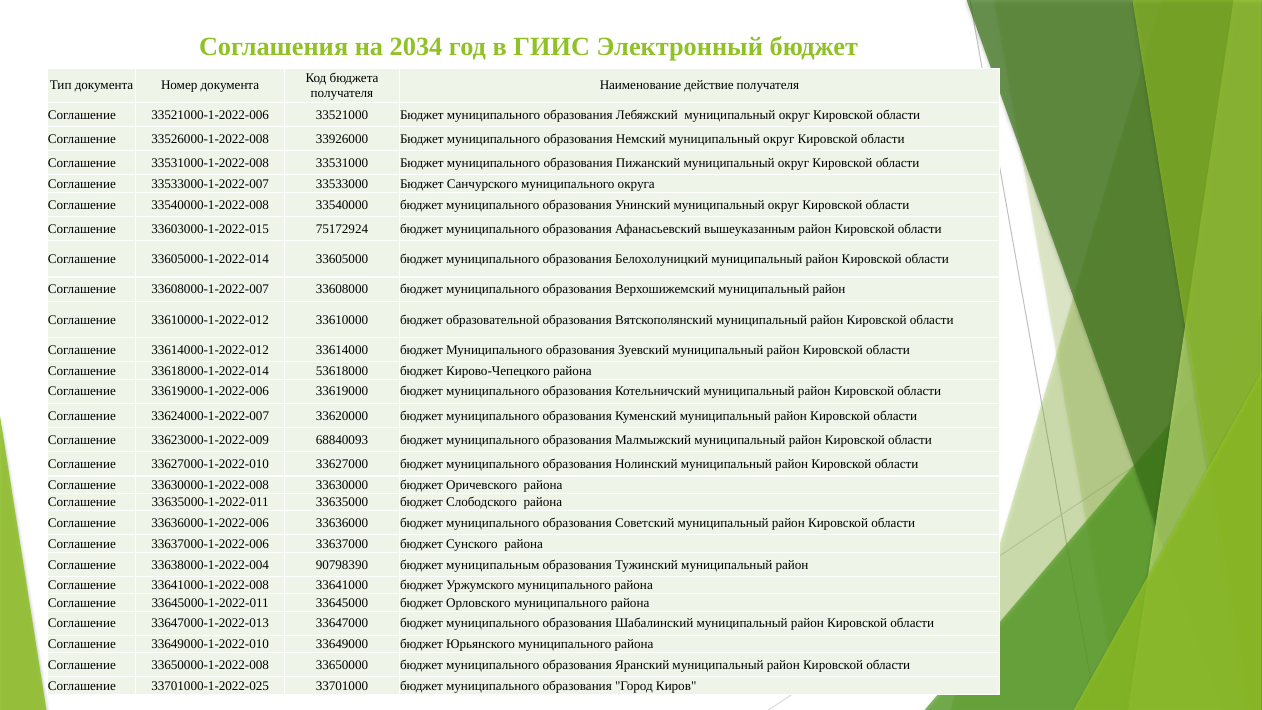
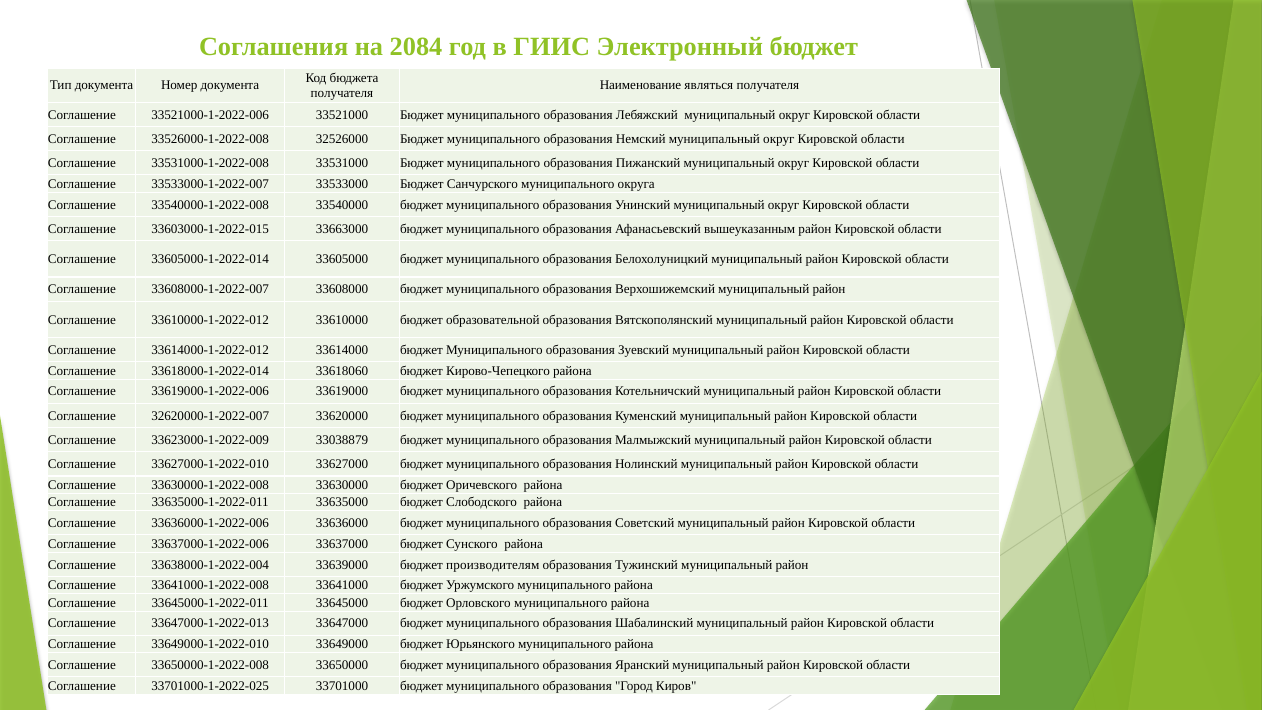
2034: 2034 -> 2084
действие: действие -> являться
33926000: 33926000 -> 32526000
75172924: 75172924 -> 33663000
53618000: 53618000 -> 33618060
33624000-1-2022-007: 33624000-1-2022-007 -> 32620000-1-2022-007
68840093: 68840093 -> 33038879
90798390: 90798390 -> 33639000
муниципальным: муниципальным -> производителям
